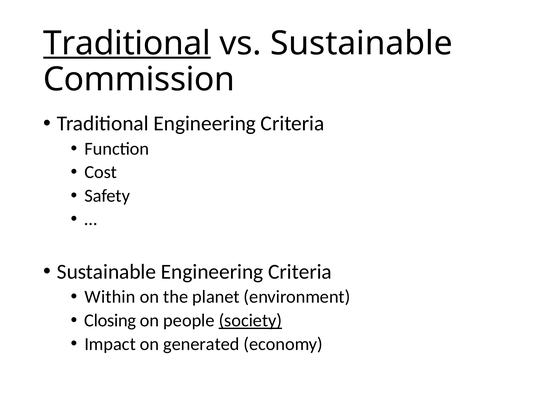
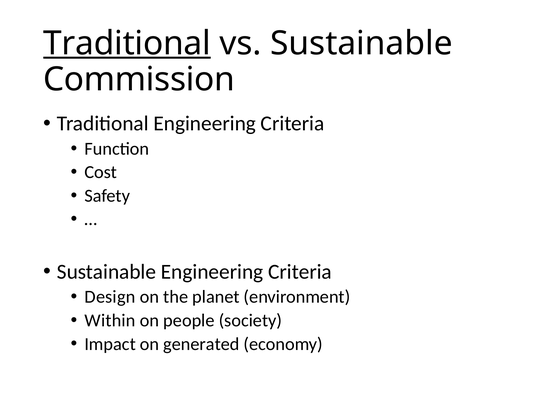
Within: Within -> Design
Closing: Closing -> Within
society underline: present -> none
